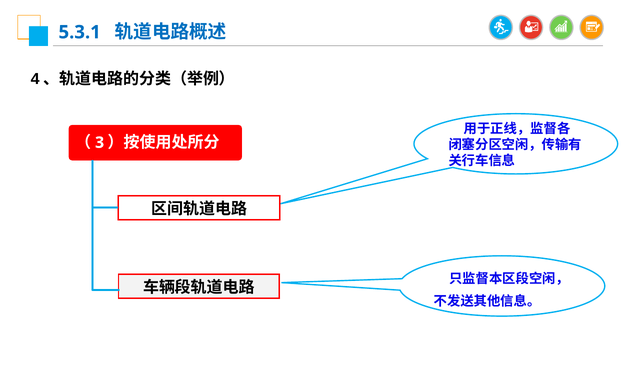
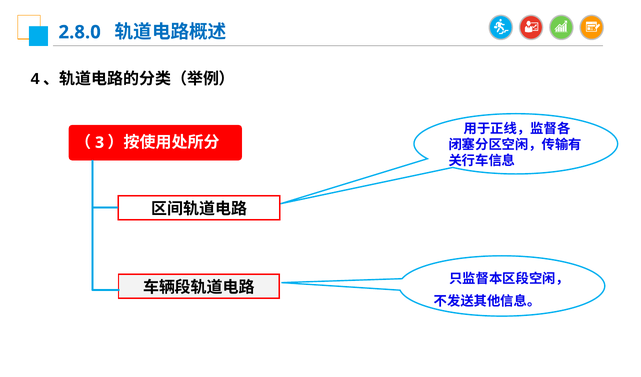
5.3.1: 5.3.1 -> 2.8.0
